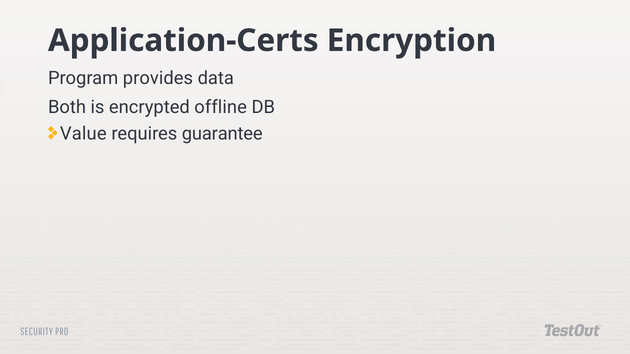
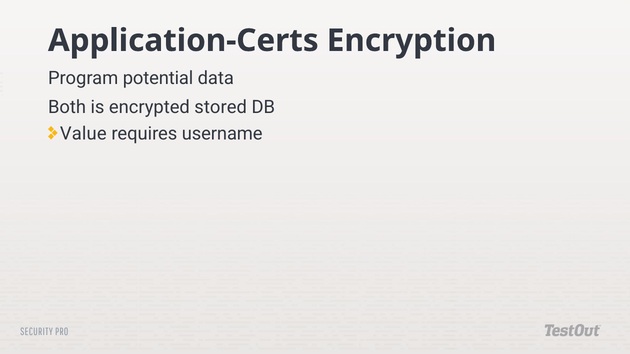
provides: provides -> potential
offline: offline -> stored
guarantee: guarantee -> username
